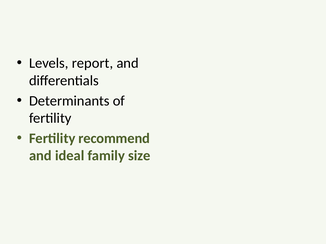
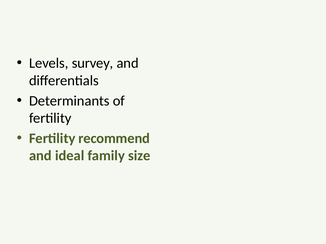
report: report -> survey
